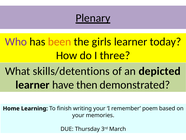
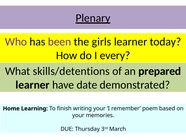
been colour: orange -> purple
three: three -> every
depicted: depicted -> prepared
then: then -> date
